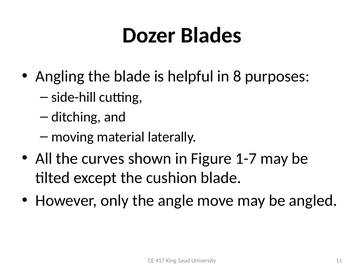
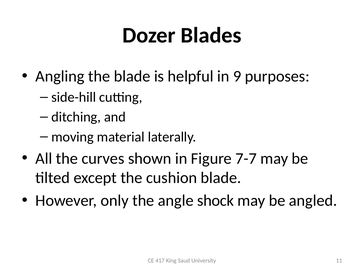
8: 8 -> 9
1-7: 1-7 -> 7-7
move: move -> shock
